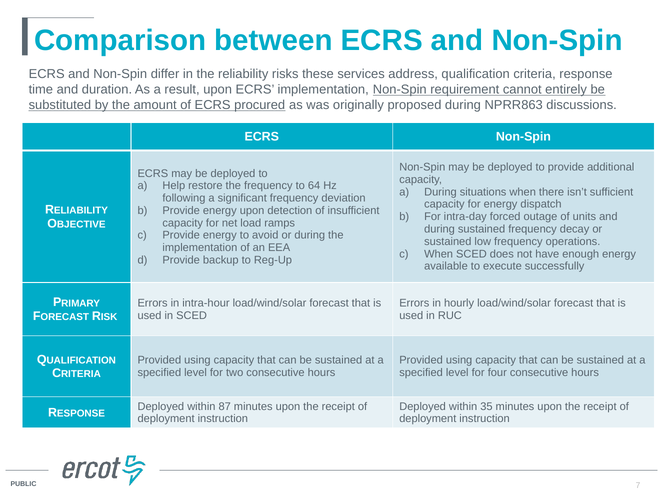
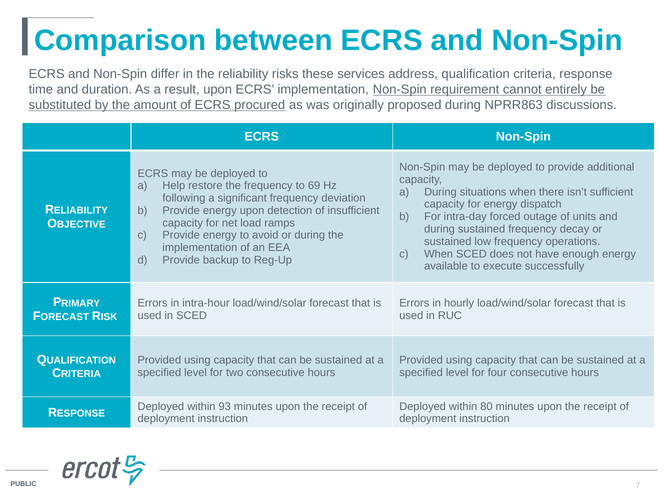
64: 64 -> 69
87: 87 -> 93
35: 35 -> 80
